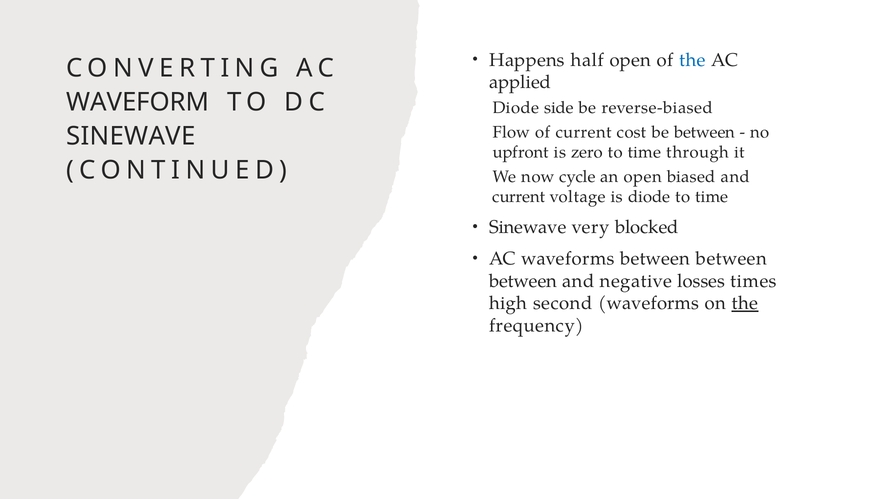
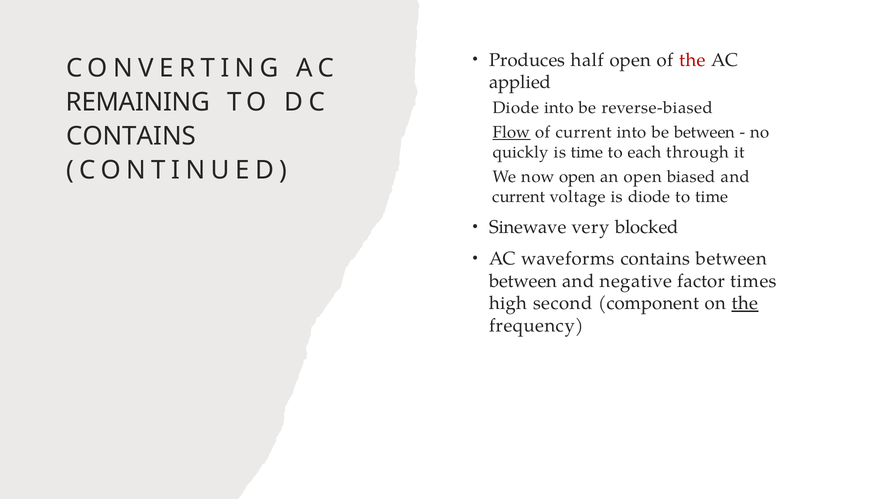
Happens: Happens -> Produces
the at (692, 60) colour: blue -> red
WAVEFORM: WAVEFORM -> REMAINING
Diode side: side -> into
Flow underline: none -> present
current cost: cost -> into
SINEWAVE at (131, 136): SINEWAVE -> CONTAINS
upfront: upfront -> quickly
is zero: zero -> time
time at (644, 152): time -> each
now cycle: cycle -> open
waveforms between: between -> contains
losses: losses -> factor
second waveforms: waveforms -> component
